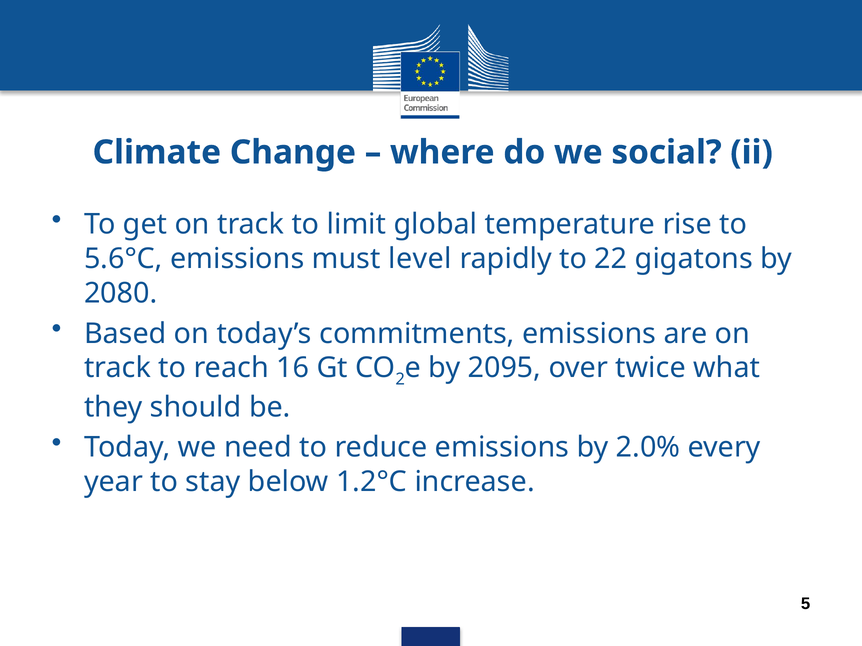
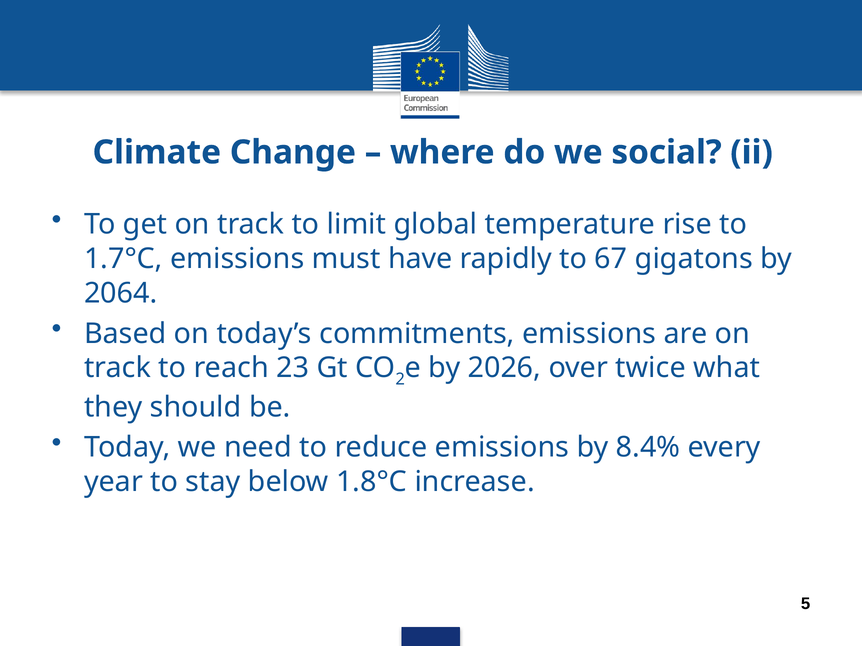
5.6°C: 5.6°C -> 1.7°C
level: level -> have
22: 22 -> 67
2080: 2080 -> 2064
16: 16 -> 23
2095: 2095 -> 2026
2.0%: 2.0% -> 8.4%
1.2°C: 1.2°C -> 1.8°C
